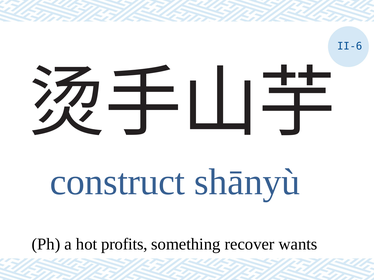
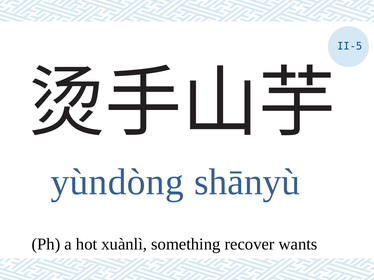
II-6: II-6 -> II-5
construct: construct -> yùndòng
profits: profits -> xuànlì
